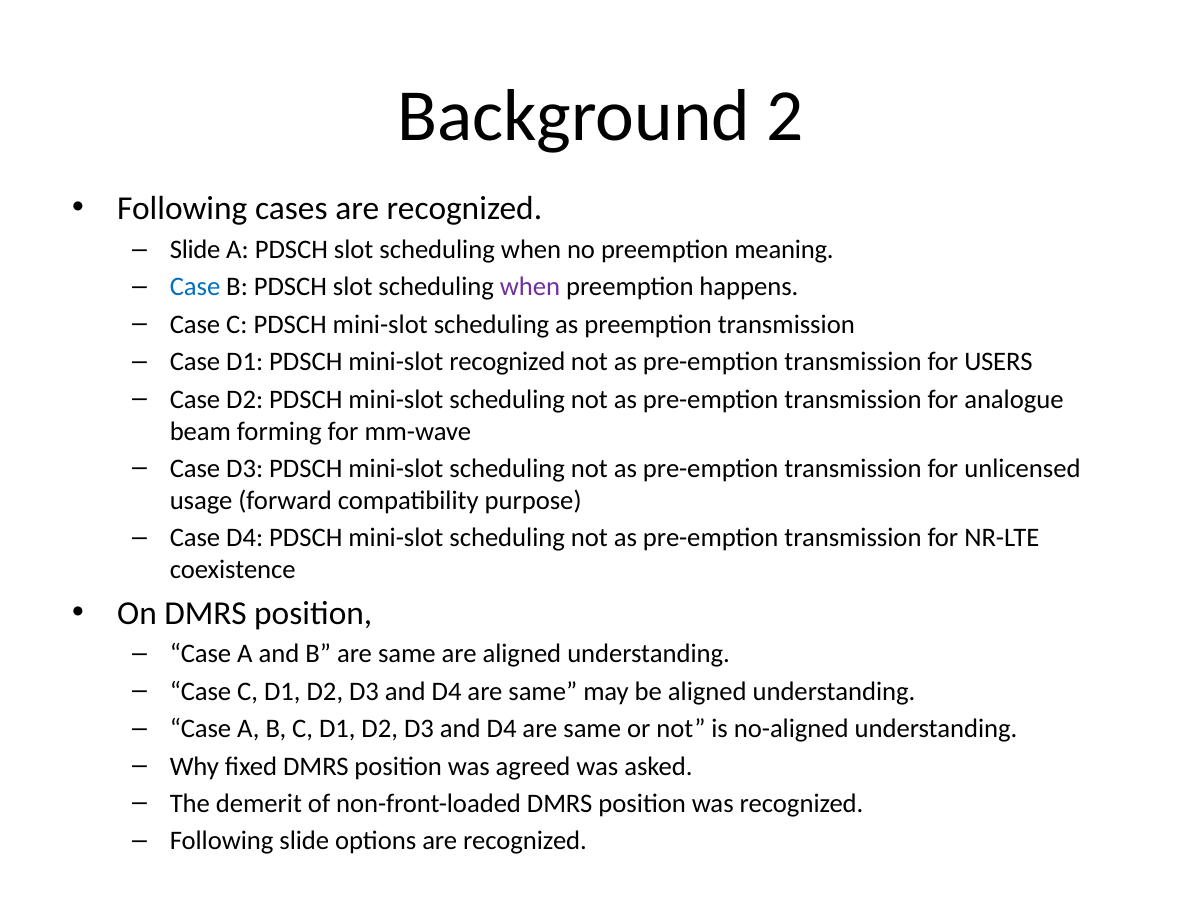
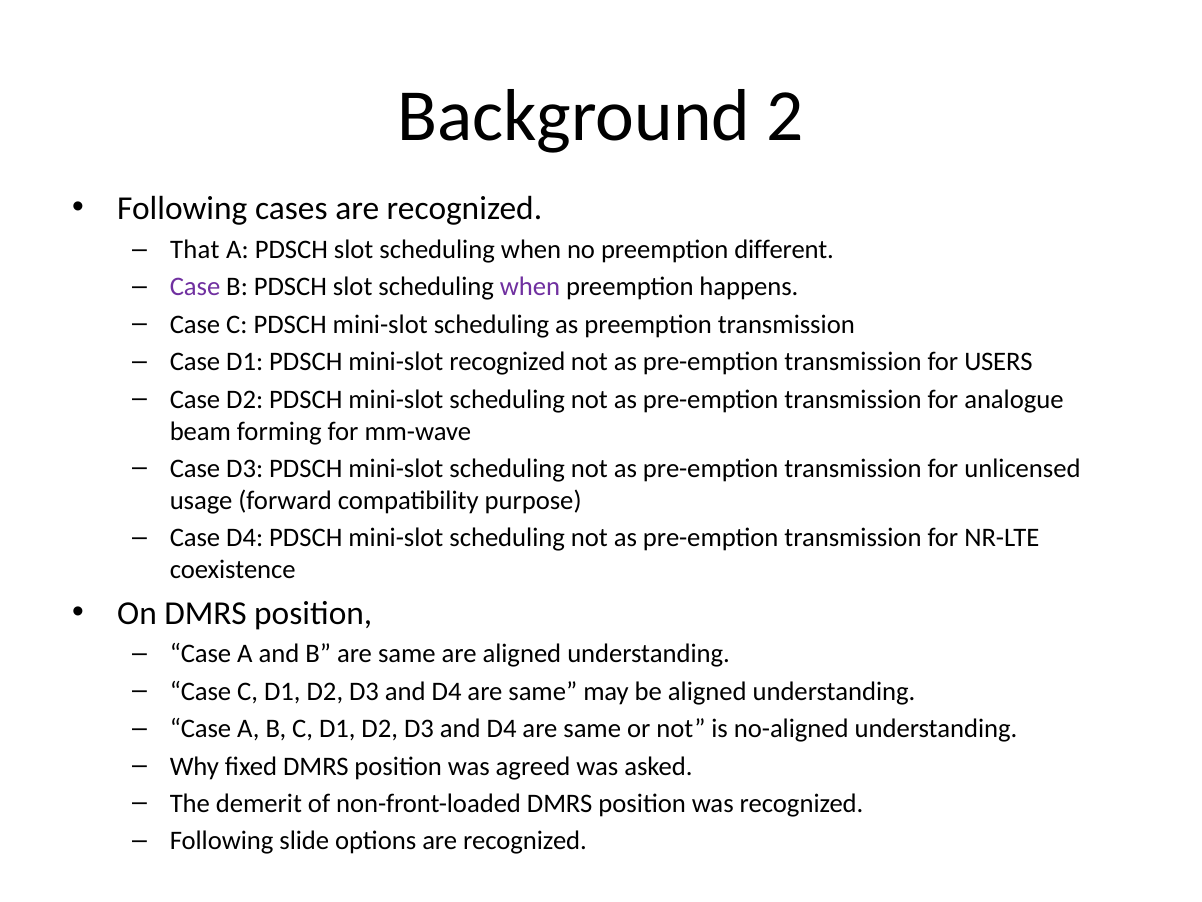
Slide at (195, 250): Slide -> That
meaning: meaning -> different
Case at (195, 287) colour: blue -> purple
